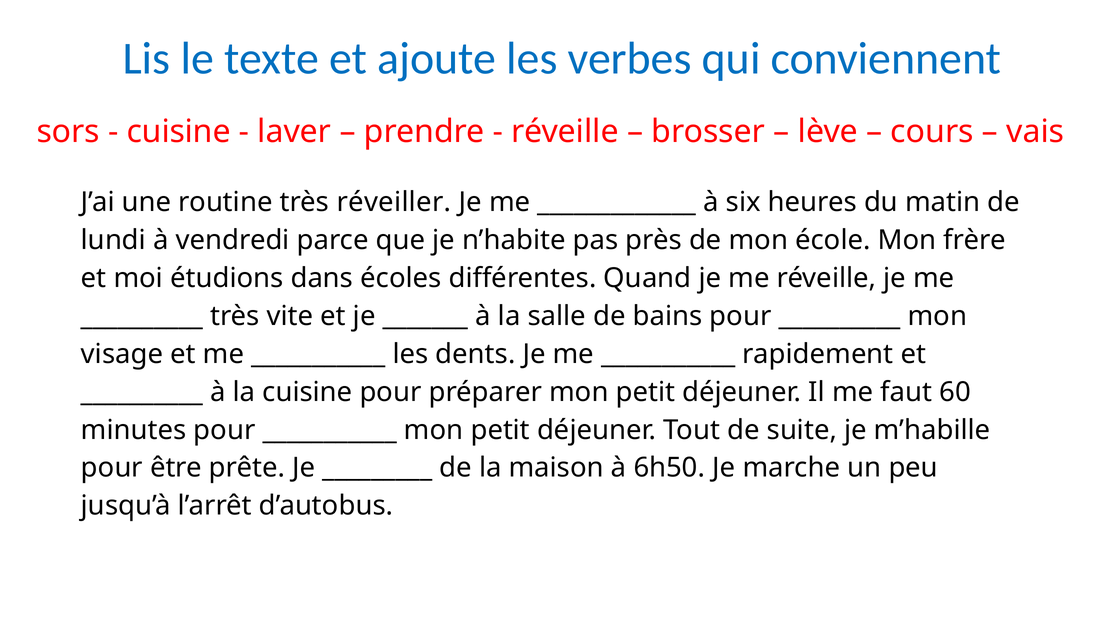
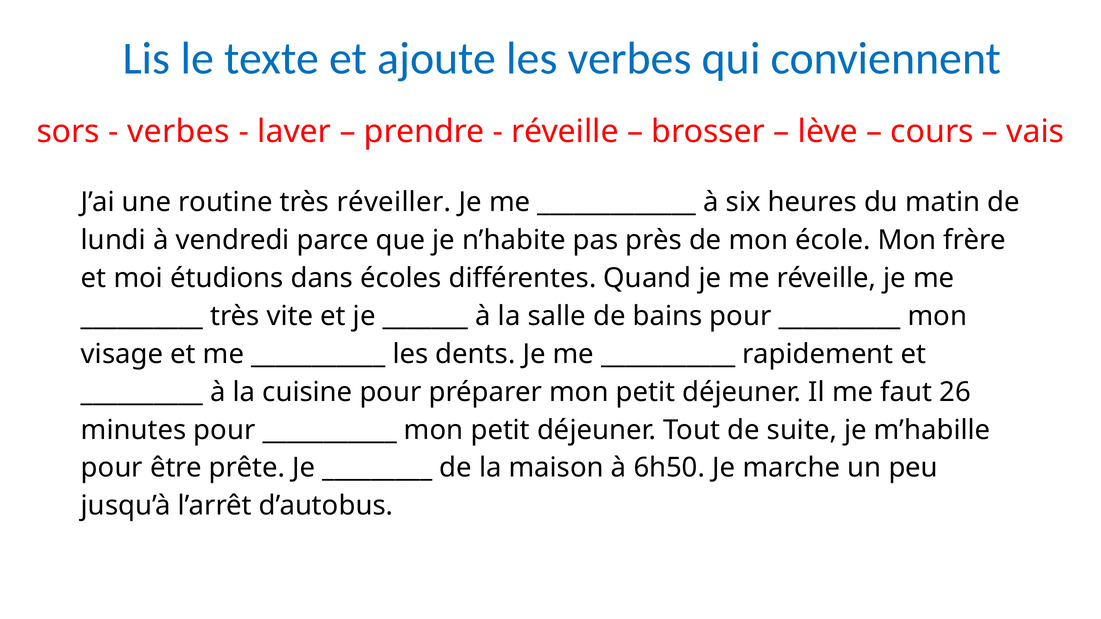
cuisine at (179, 132): cuisine -> verbes
60: 60 -> 26
